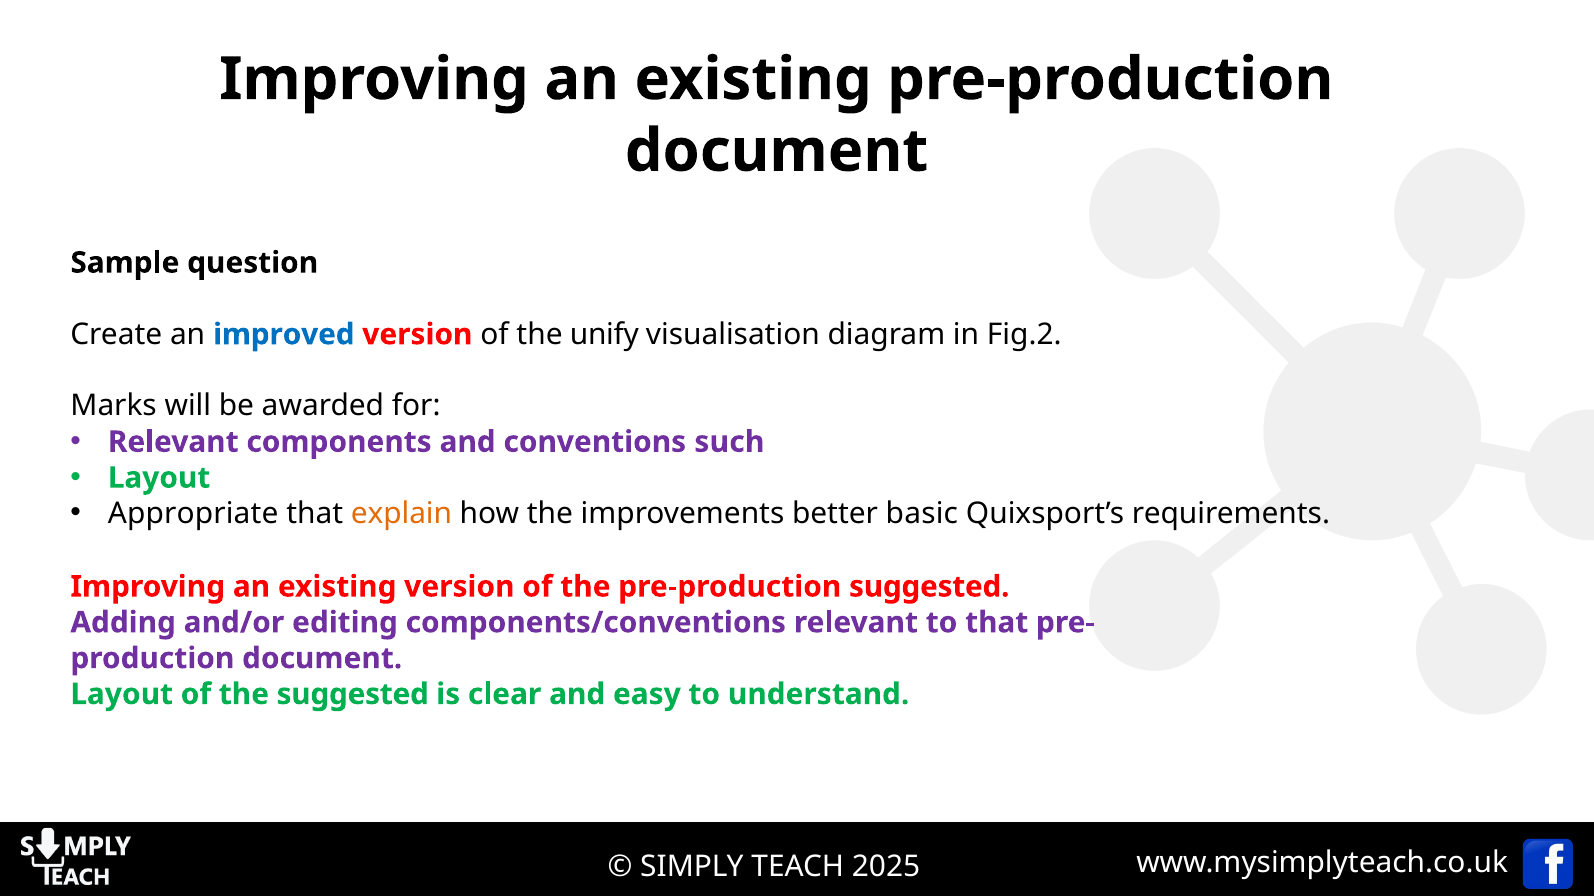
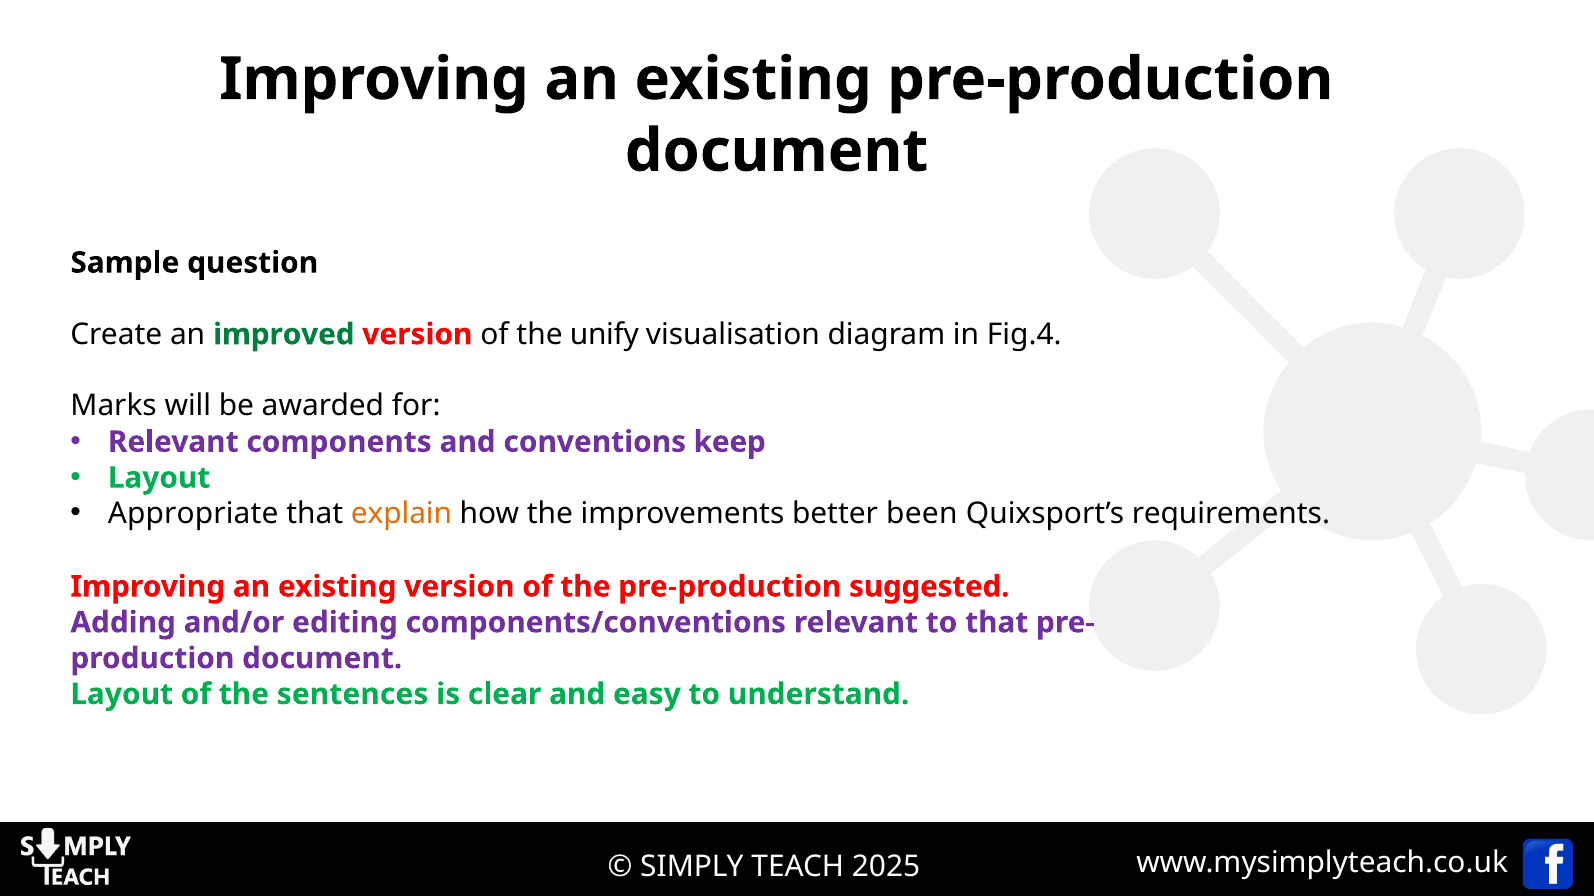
improved colour: blue -> green
Fig.2: Fig.2 -> Fig.4
such: such -> keep
basic: basic -> been
the suggested: suggested -> sentences
